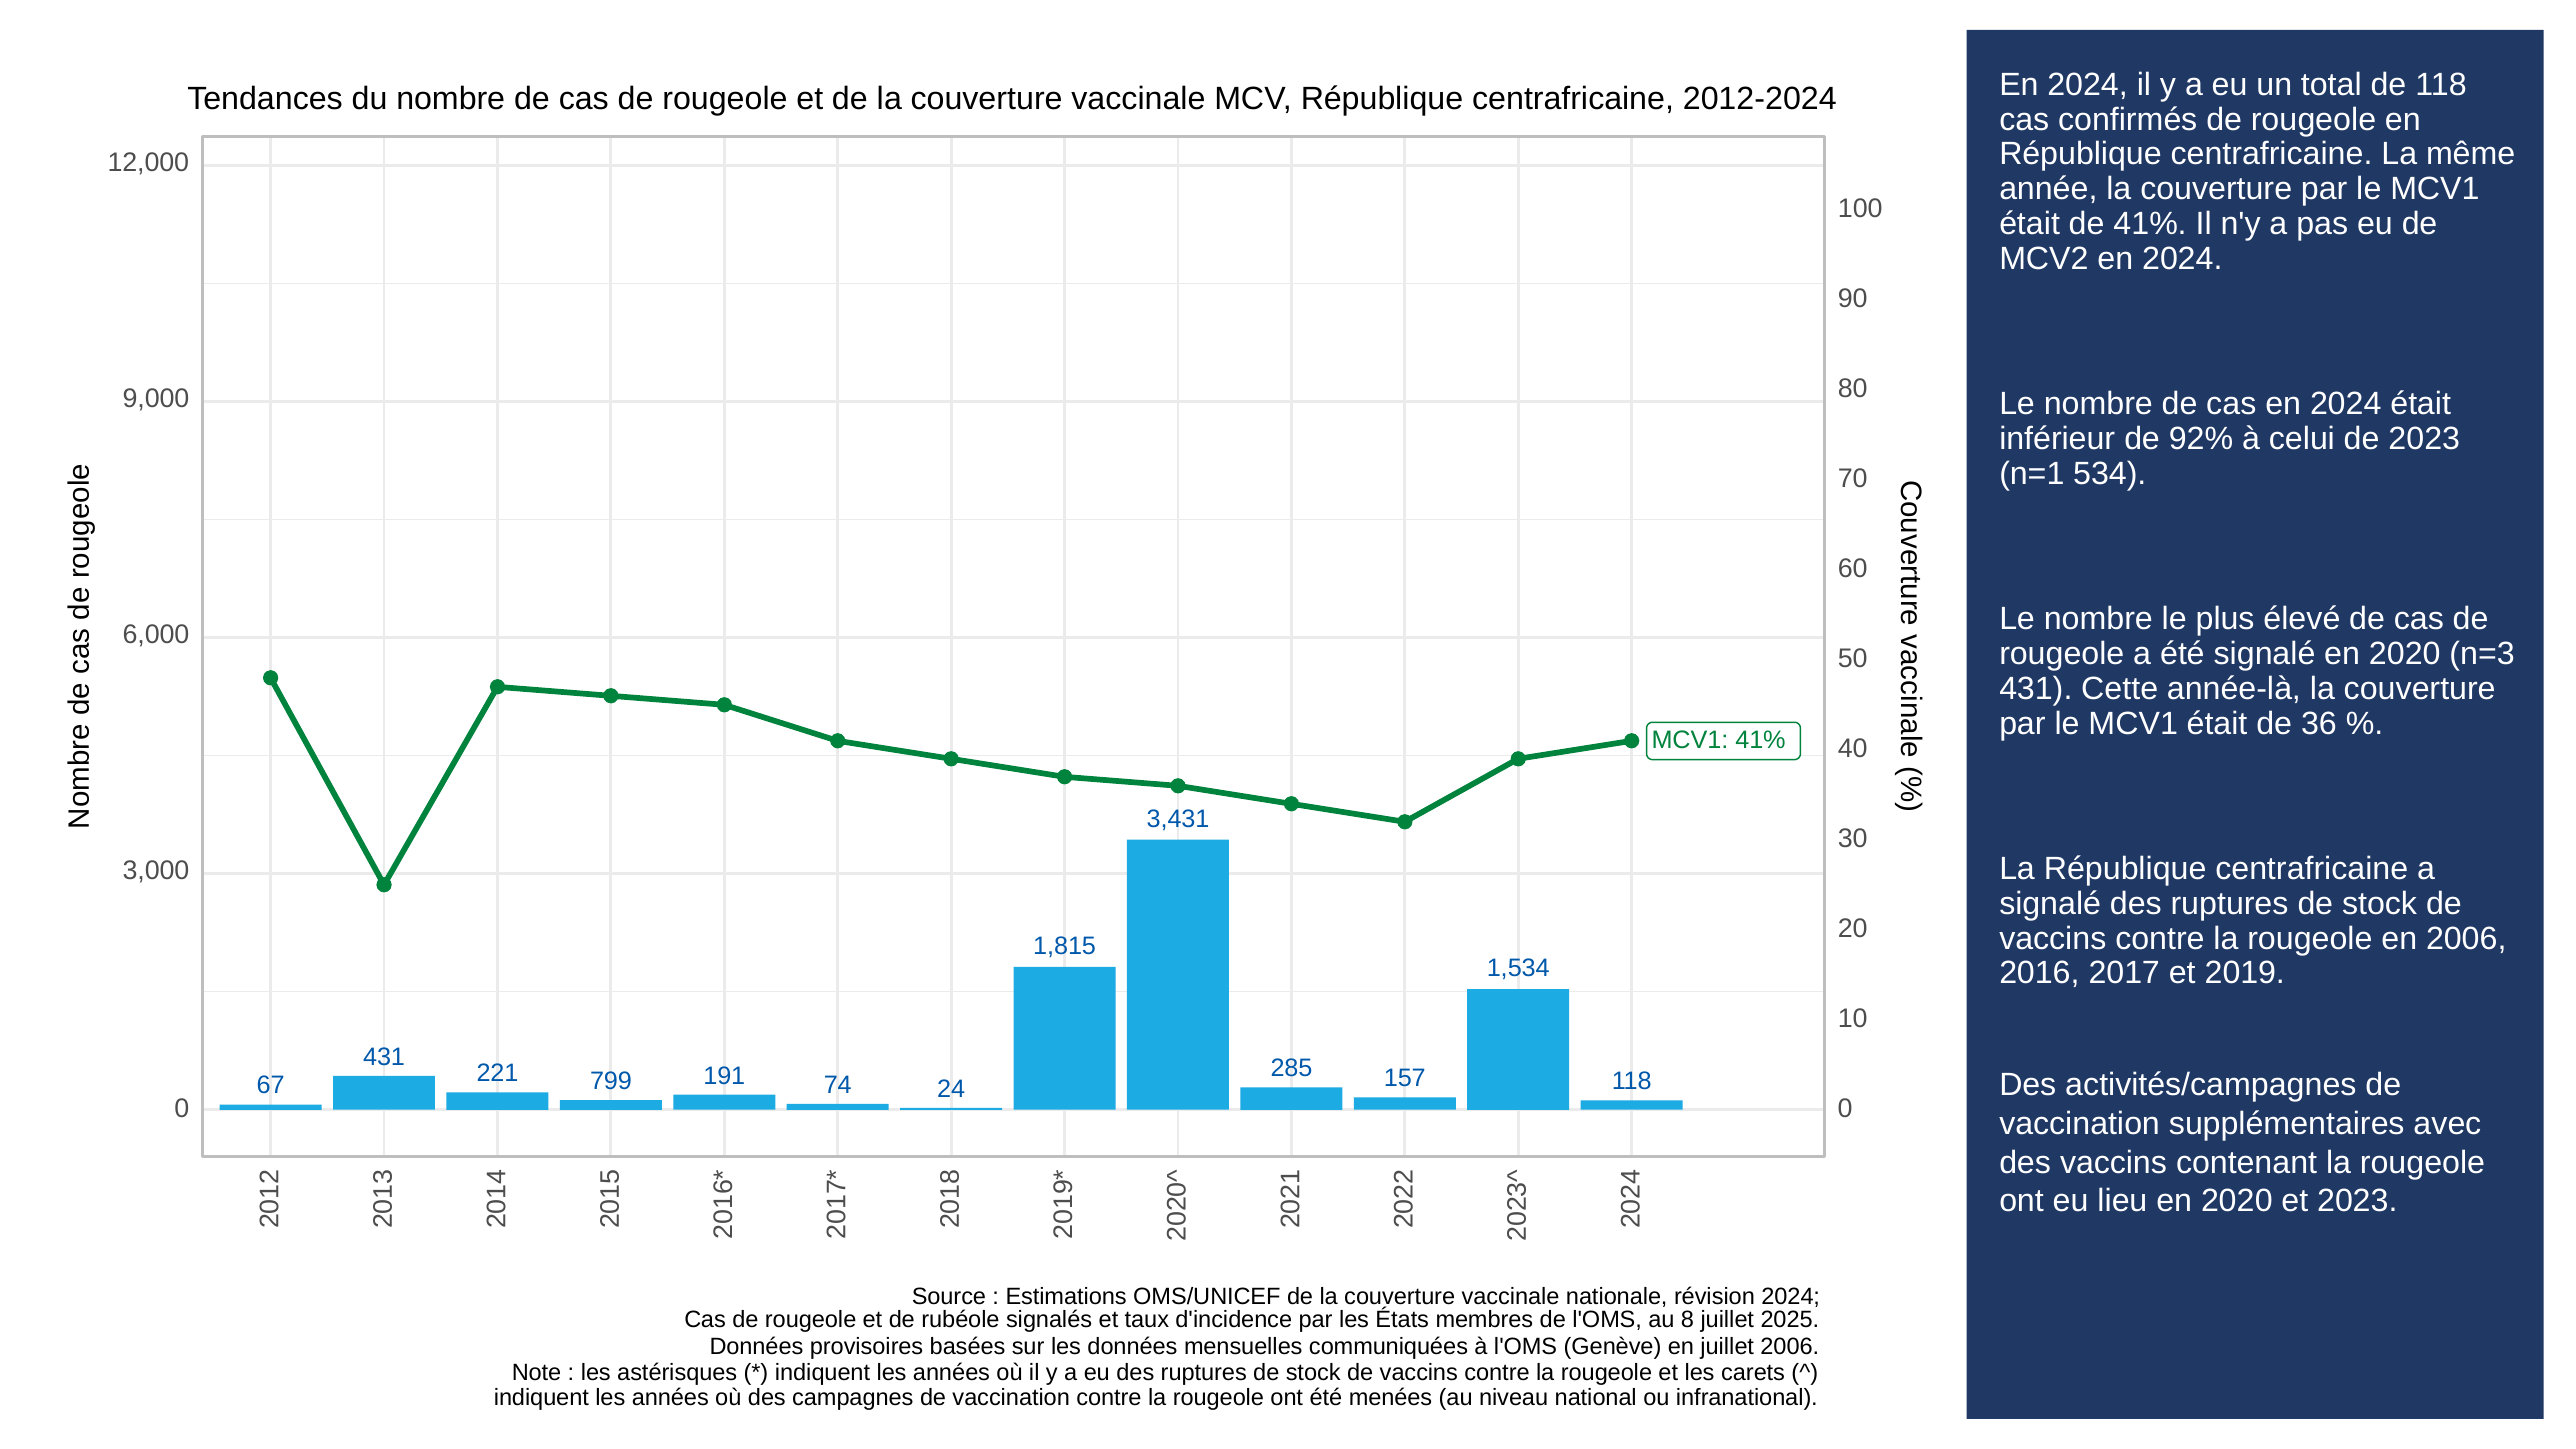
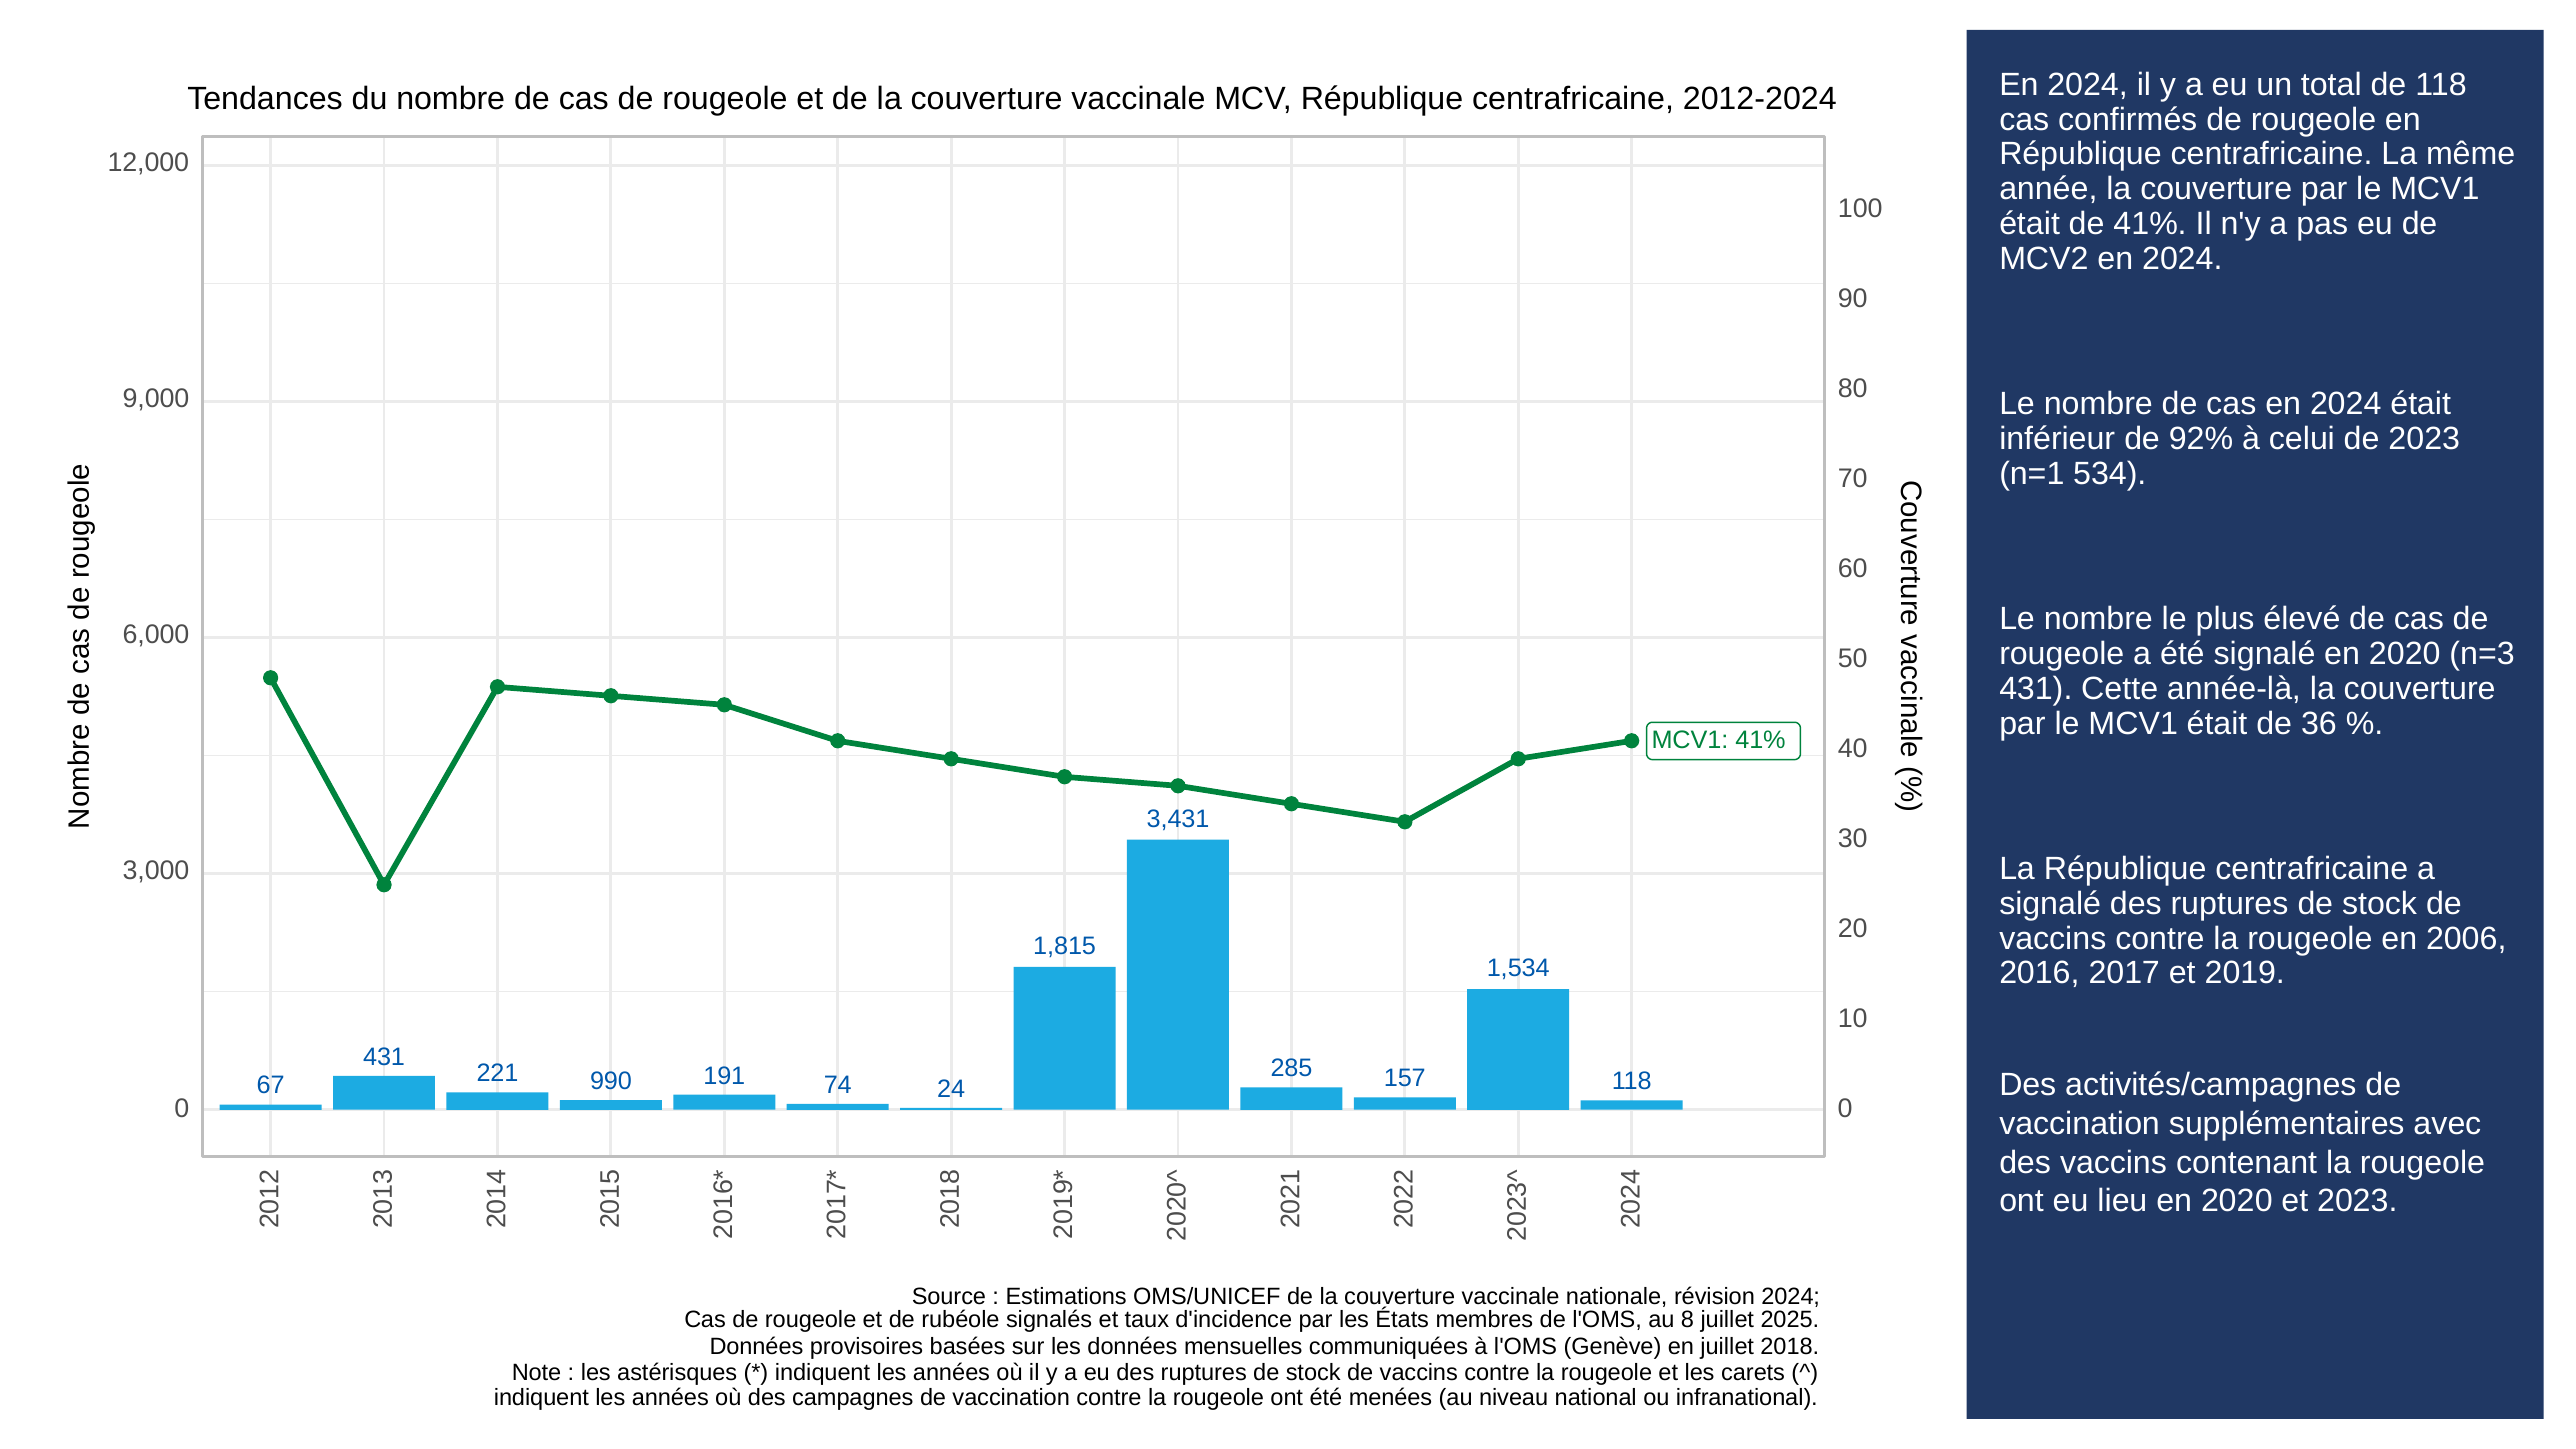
799: 799 -> 990
juillet 2006: 2006 -> 2018
